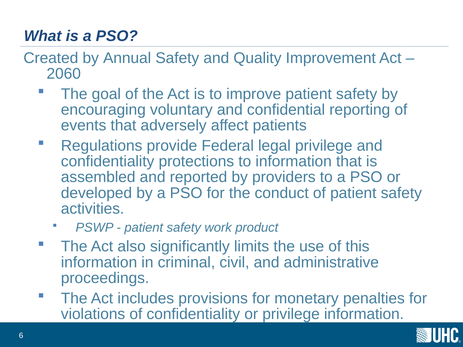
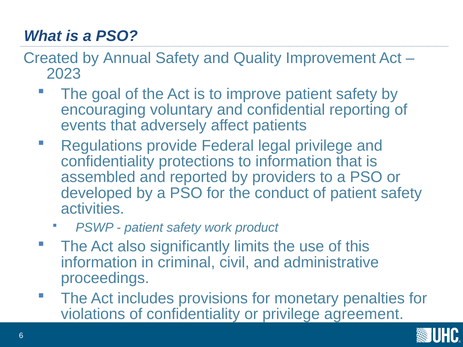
2060: 2060 -> 2023
privilege information: information -> agreement
